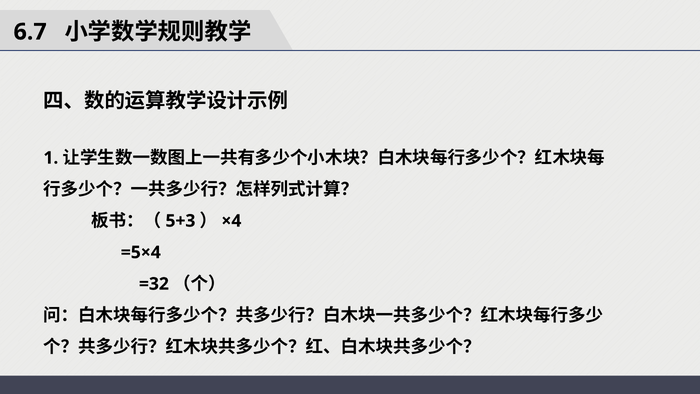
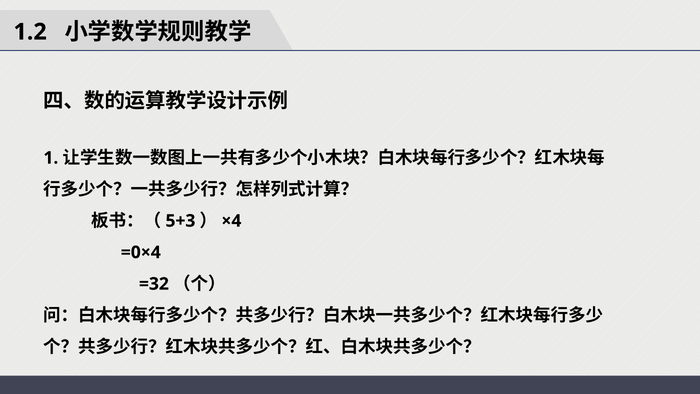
6.7: 6.7 -> 1.2
=5×4: =5×4 -> =0×4
